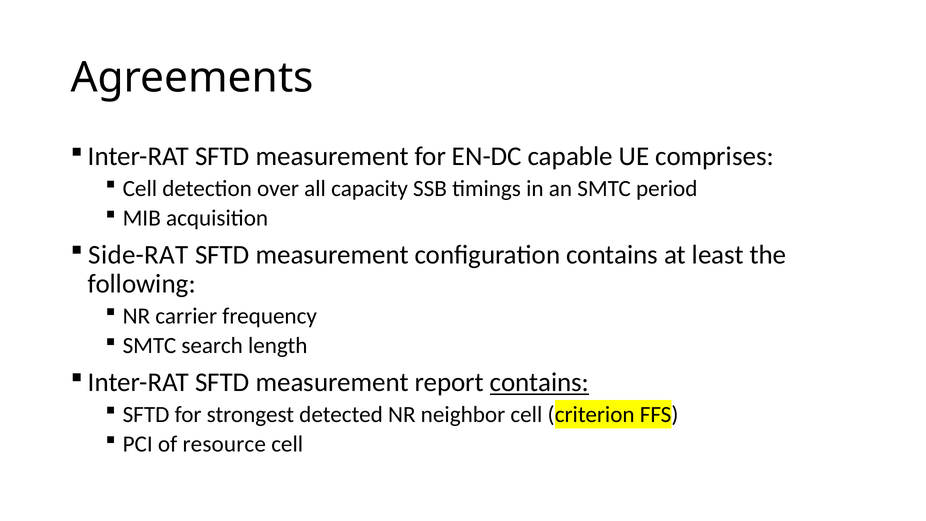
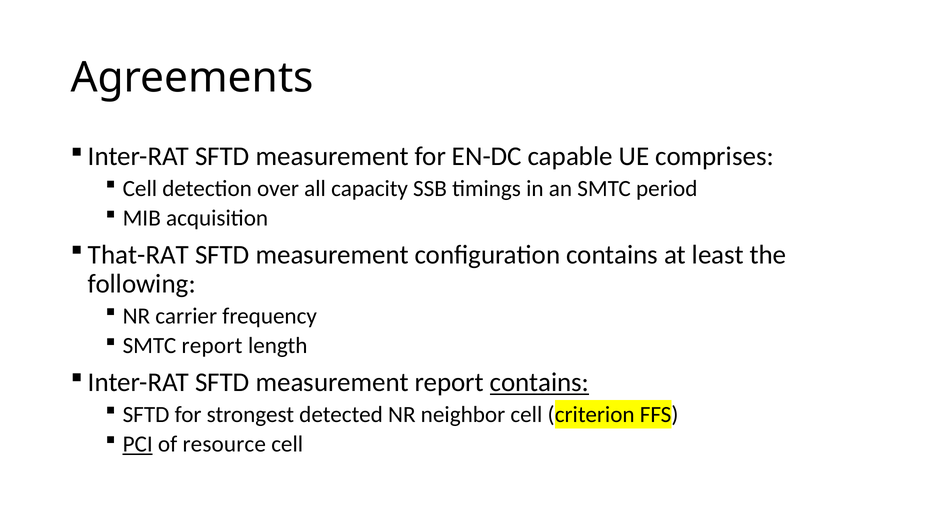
Side-RAT: Side-RAT -> That-RAT
SMTC search: search -> report
PCI underline: none -> present
